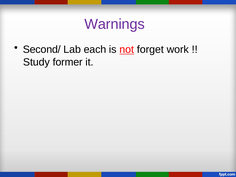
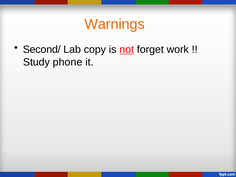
Warnings colour: purple -> orange
each: each -> copy
former: former -> phone
